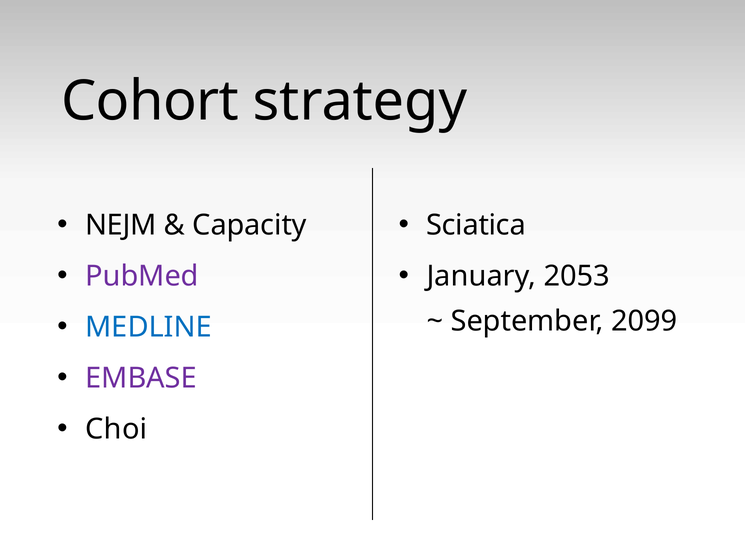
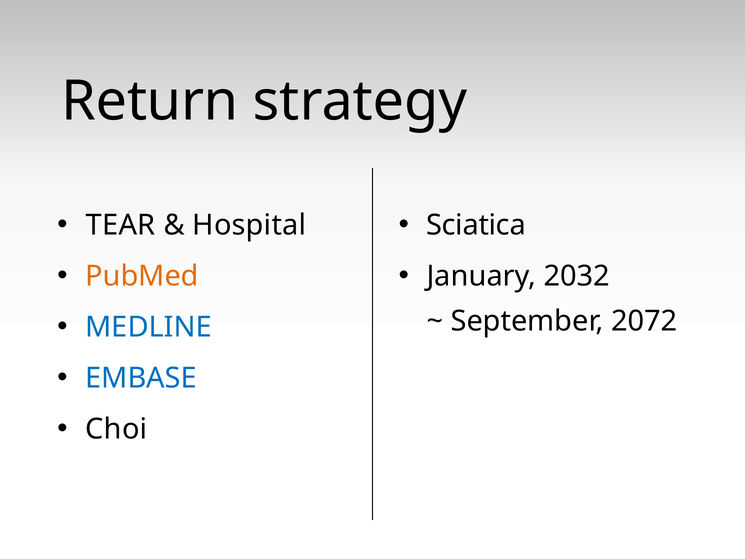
Cohort: Cohort -> Return
NEJM: NEJM -> TEAR
Capacity: Capacity -> Hospital
PubMed colour: purple -> orange
2053: 2053 -> 2032
2099: 2099 -> 2072
EMBASE colour: purple -> blue
